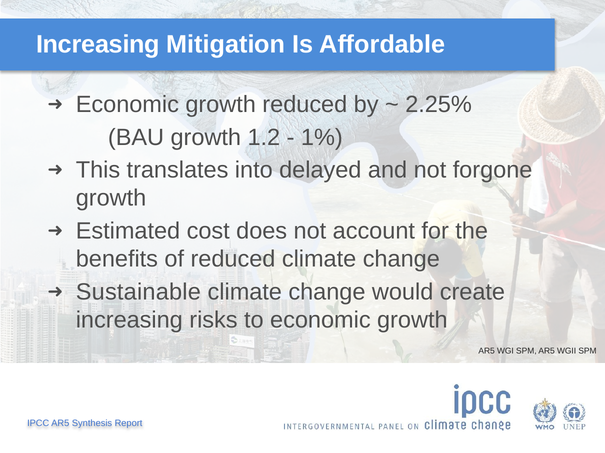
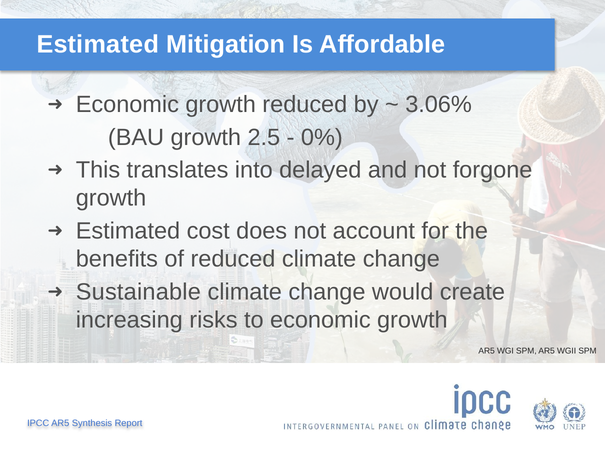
Increasing at (98, 44): Increasing -> Estimated
2.25%: 2.25% -> 3.06%
1.2: 1.2 -> 2.5
1%: 1% -> 0%
